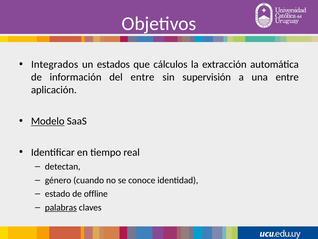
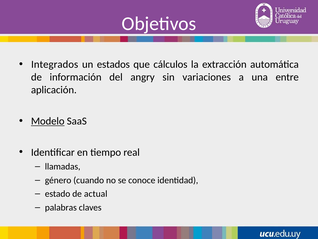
del entre: entre -> angry
supervisión: supervisión -> variaciones
detectan: detectan -> llamadas
offline: offline -> actual
palabras underline: present -> none
